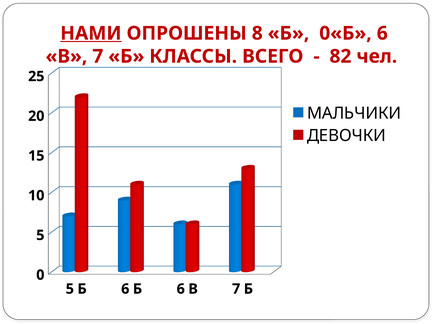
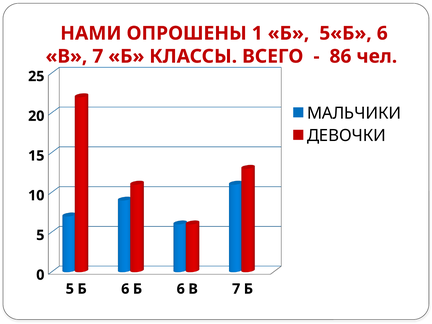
НАМИ underline: present -> none
8: 8 -> 1
0«Б: 0«Б -> 5«Б
82: 82 -> 86
